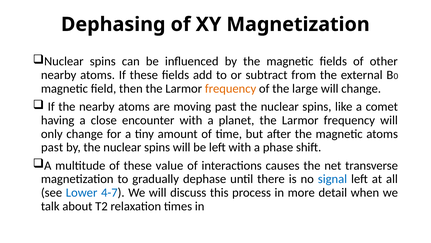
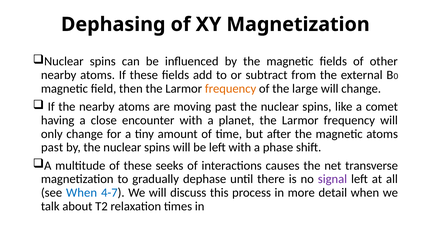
value: value -> seeks
signal colour: blue -> purple
see Lower: Lower -> When
